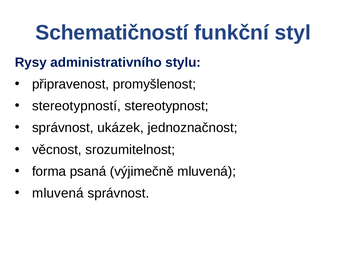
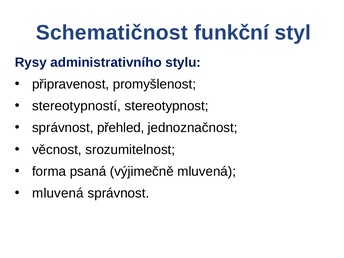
Schematičností: Schematičností -> Schematičnost
ukázek: ukázek -> přehled
